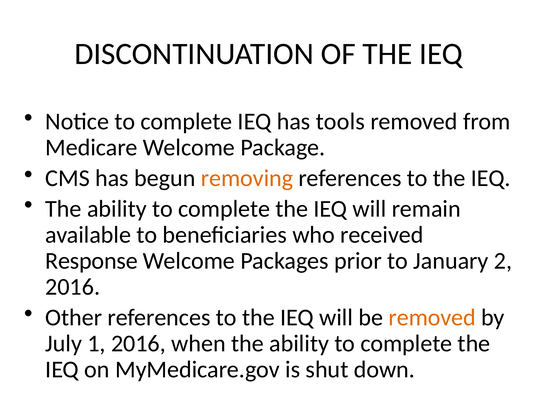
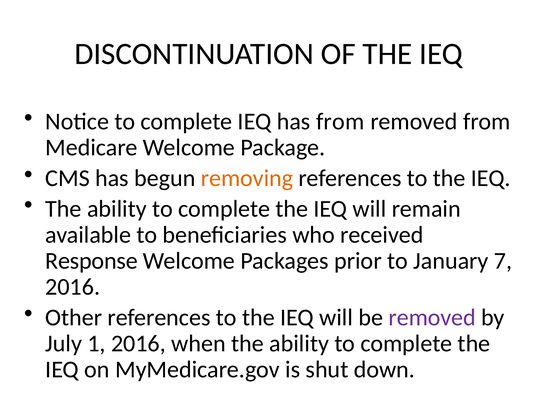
has tools: tools -> from
2: 2 -> 7
removed at (432, 317) colour: orange -> purple
